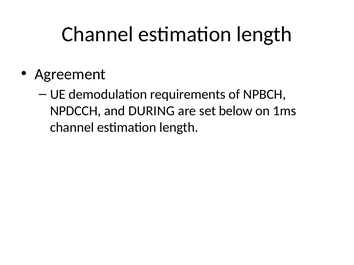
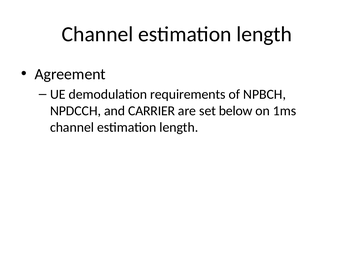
DURING: DURING -> CARRIER
